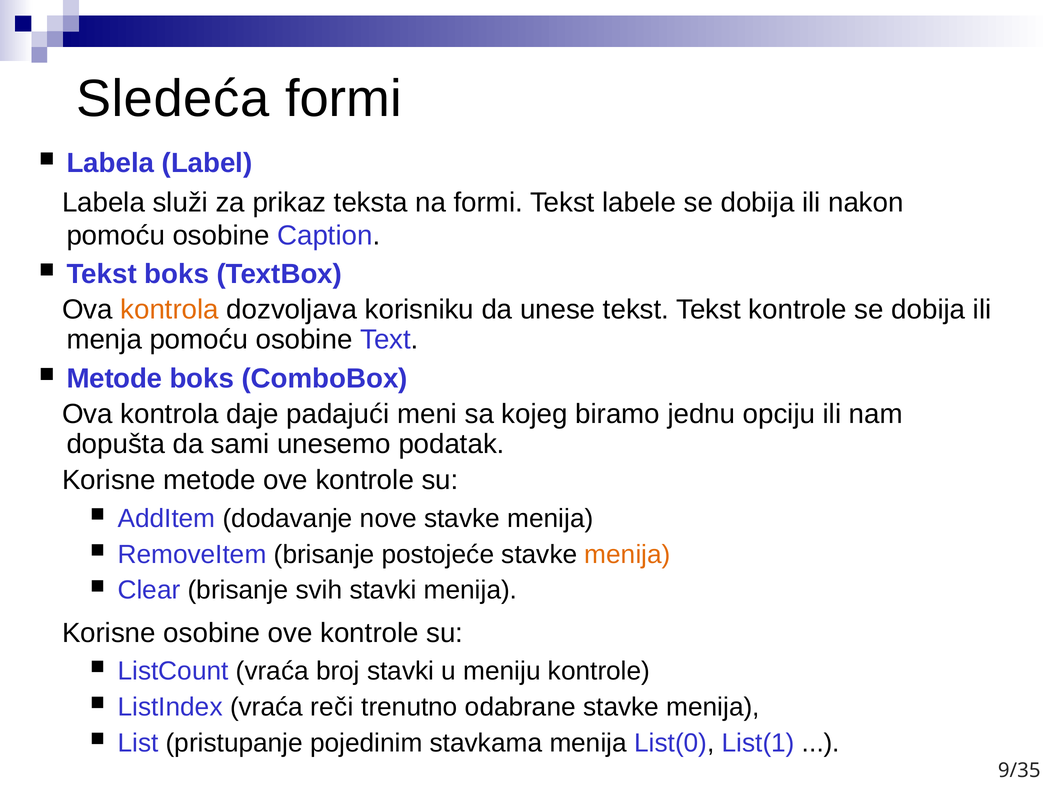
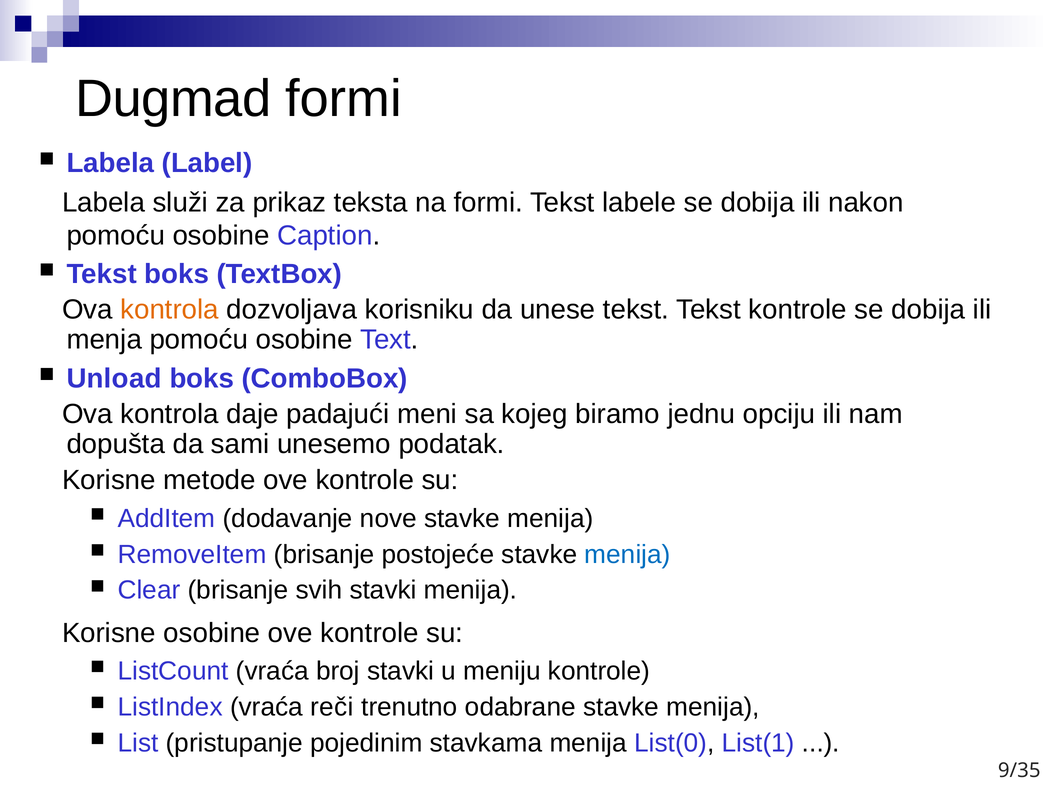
Sledeća: Sledeća -> Dugmad
Metode at (114, 379): Metode -> Unload
menija at (628, 555) colour: orange -> blue
